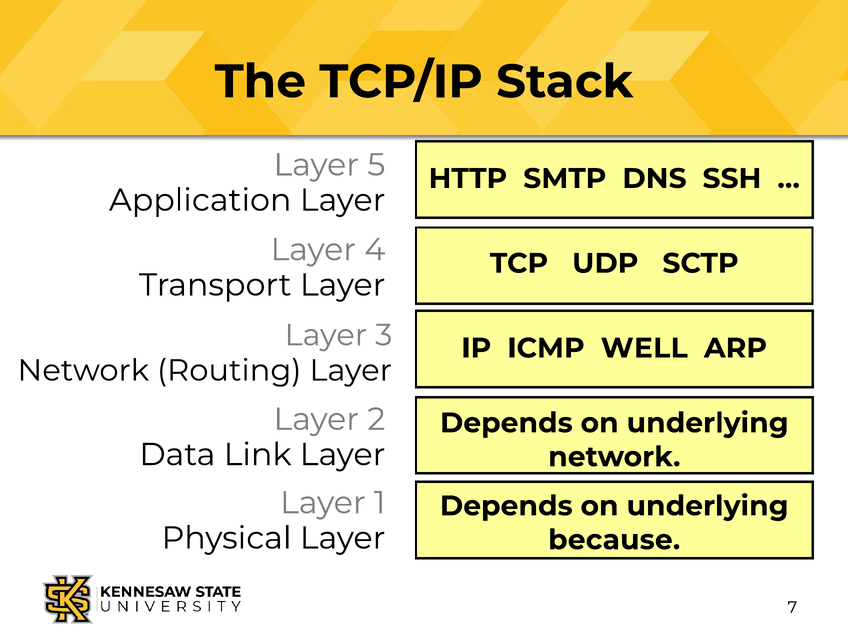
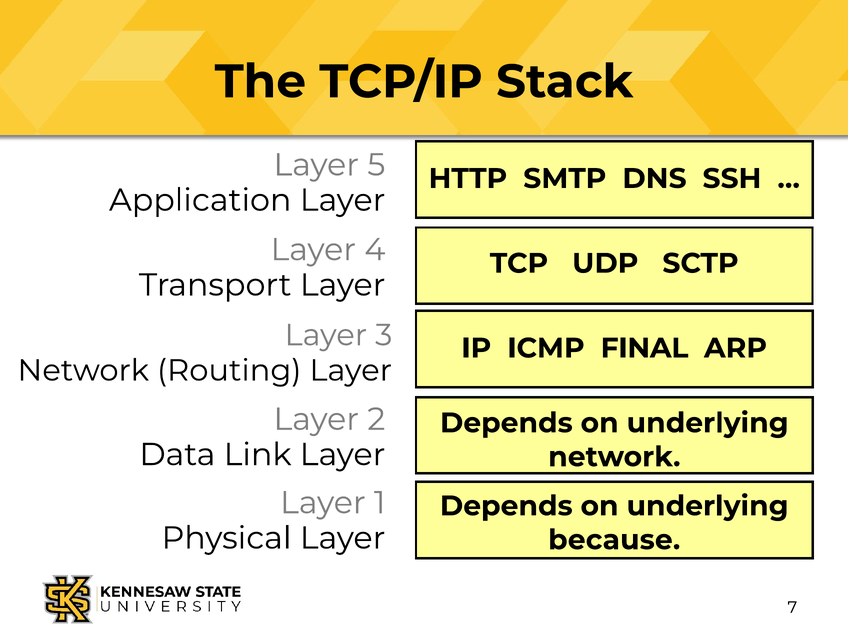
WELL: WELL -> FINAL
